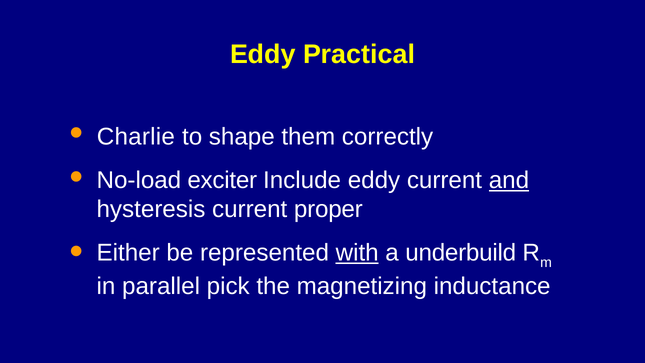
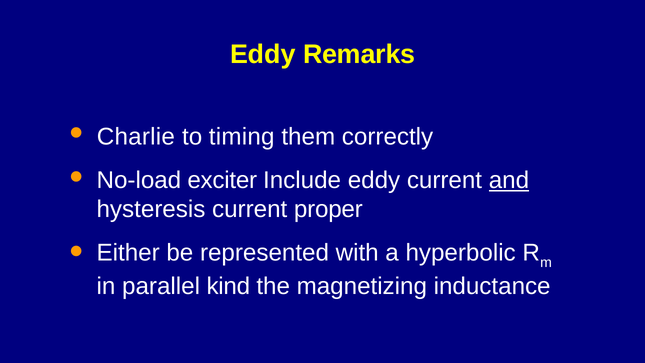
Practical: Practical -> Remarks
shape: shape -> timing
with underline: present -> none
underbuild: underbuild -> hyperbolic
pick: pick -> kind
